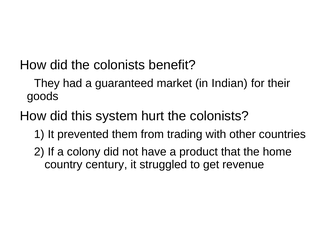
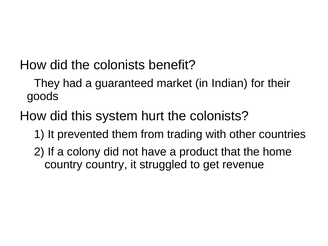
country century: century -> country
